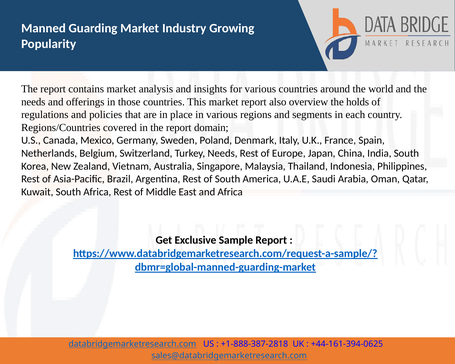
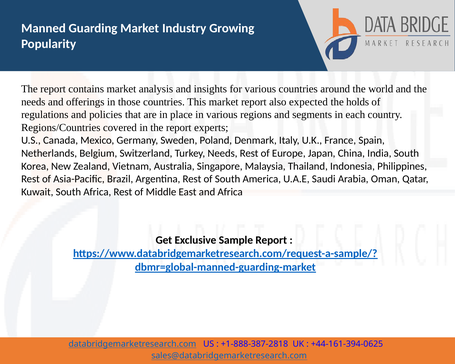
overview: overview -> expected
domain: domain -> experts
